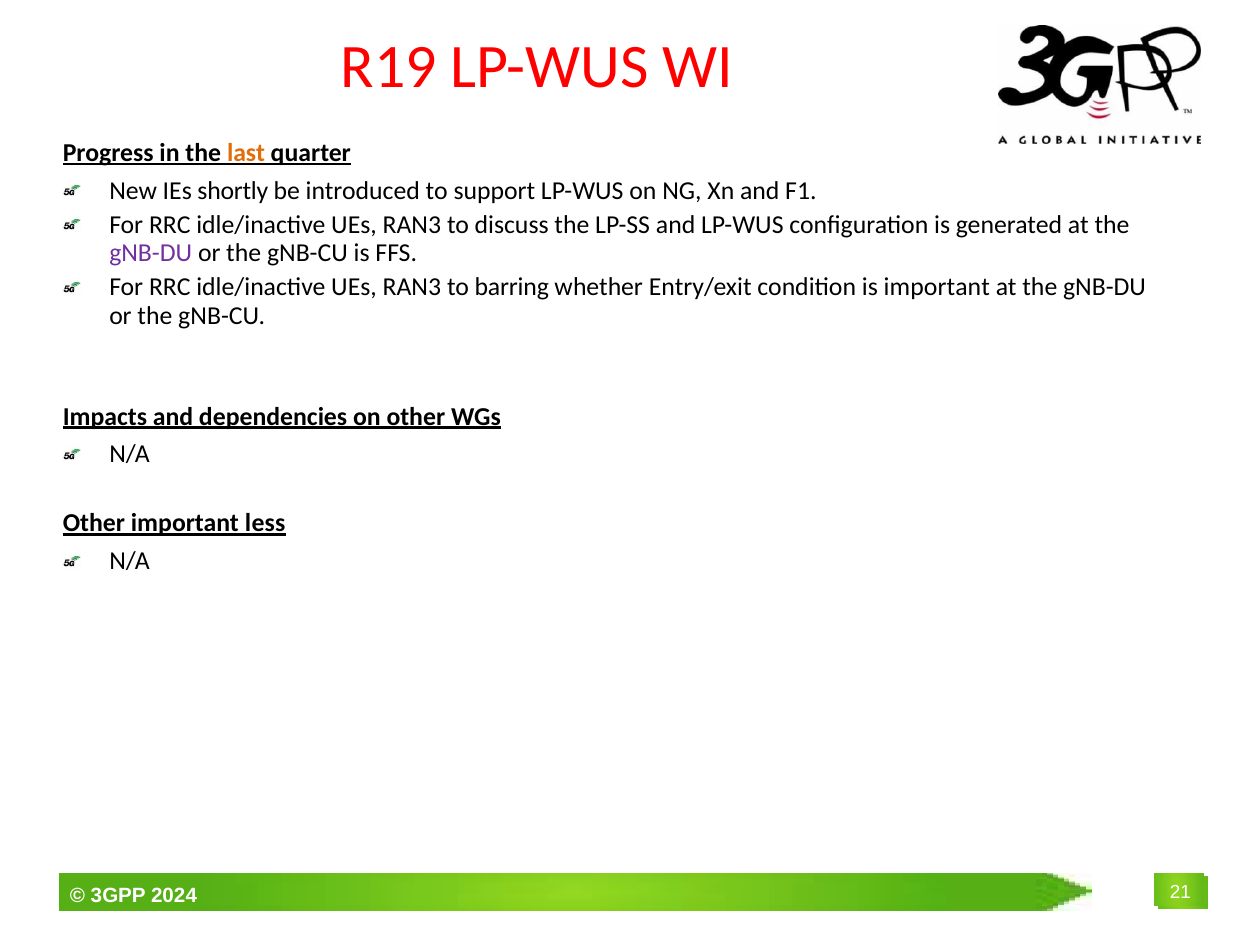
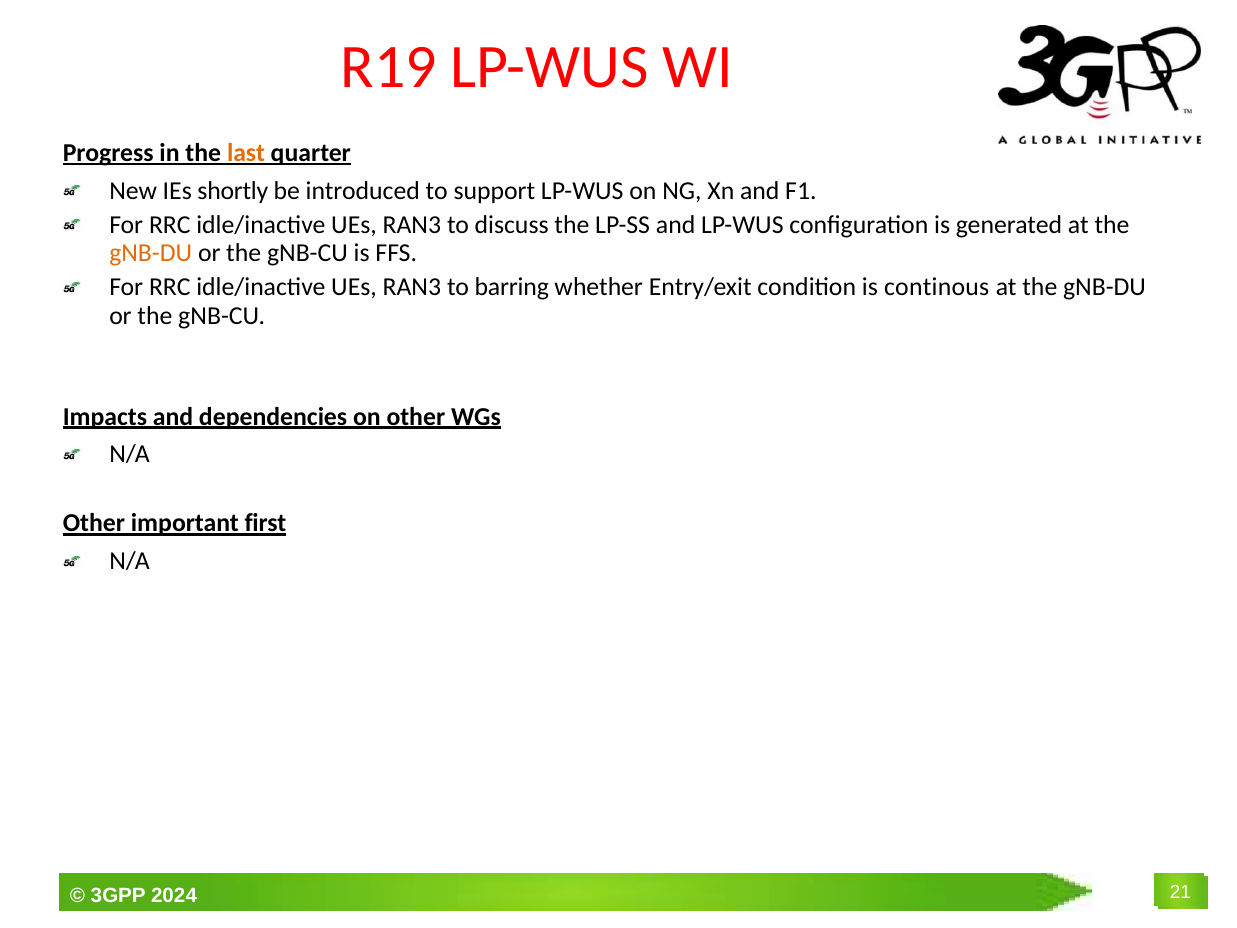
gNB-DU at (151, 253) colour: purple -> orange
is important: important -> continous
less: less -> first
